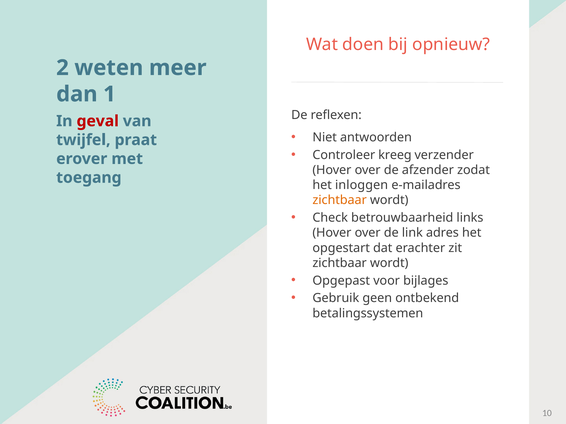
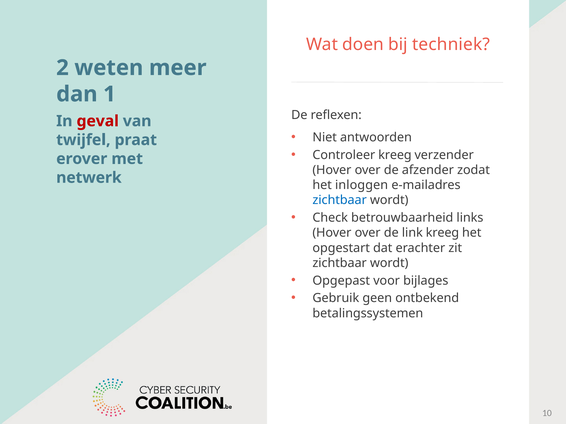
opnieuw: opnieuw -> techniek
toegang: toegang -> netwerk
zichtbaar at (340, 200) colour: orange -> blue
link adres: adres -> kreeg
